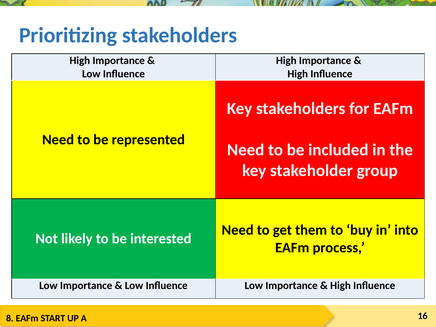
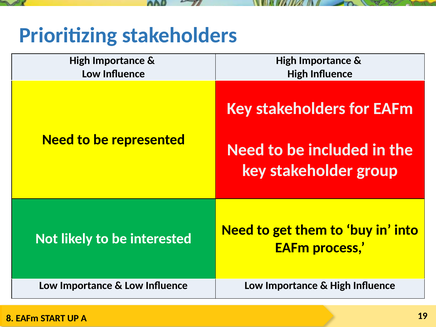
16: 16 -> 19
